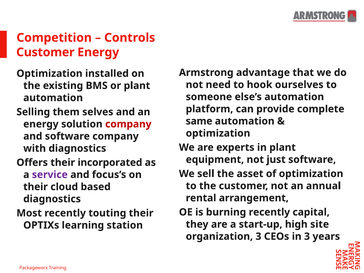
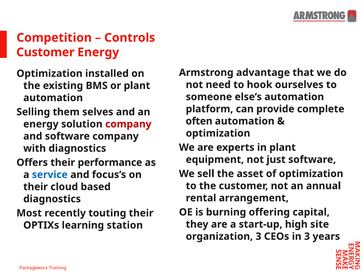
same: same -> often
incorporated: incorporated -> performance
service colour: purple -> blue
burning recently: recently -> offering
